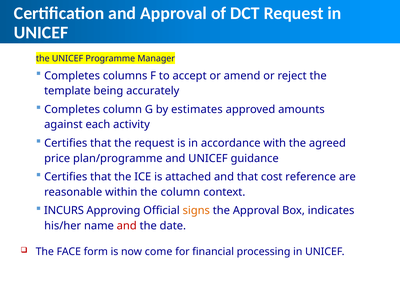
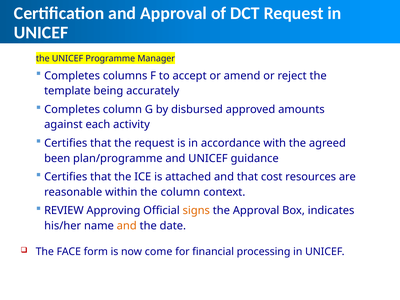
estimates: estimates -> disbursed
price: price -> been
reference: reference -> resources
INCURS: INCURS -> REVIEW
and at (127, 226) colour: red -> orange
